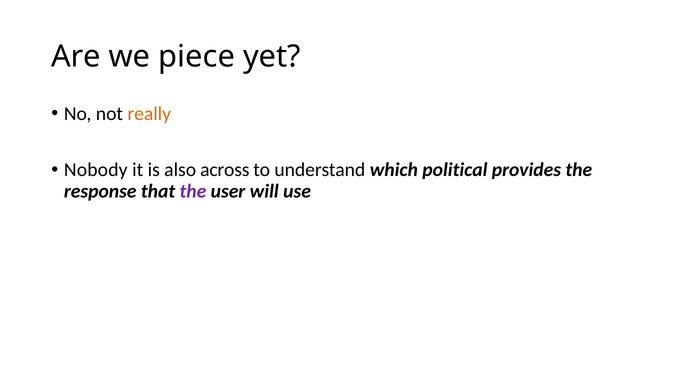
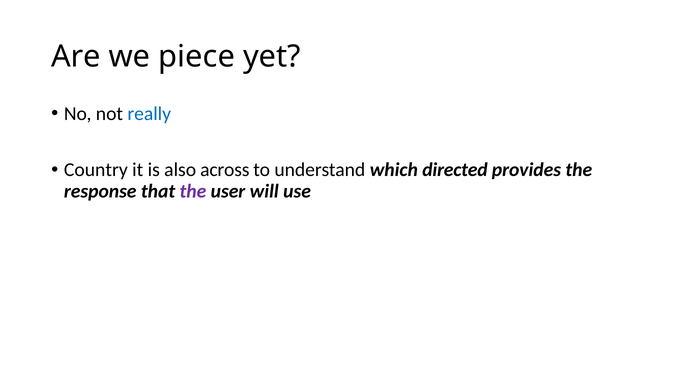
really colour: orange -> blue
Nobody: Nobody -> Country
political: political -> directed
